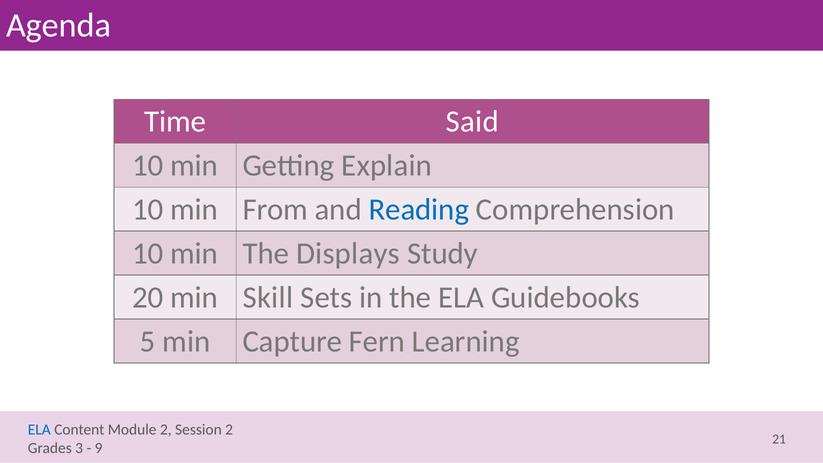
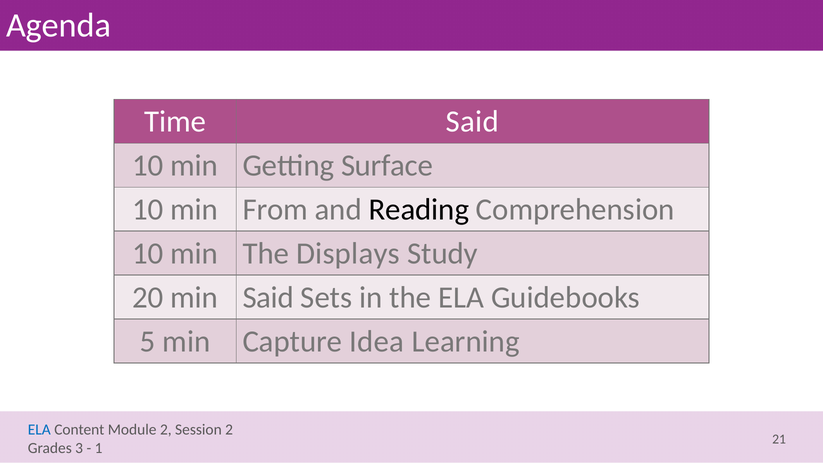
Explain: Explain -> Surface
Reading colour: blue -> black
min Skill: Skill -> Said
Fern: Fern -> Idea
9: 9 -> 1
